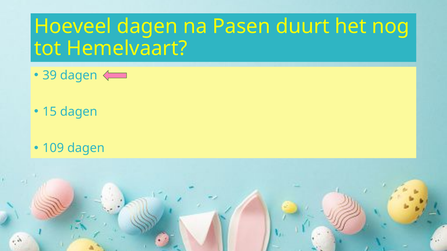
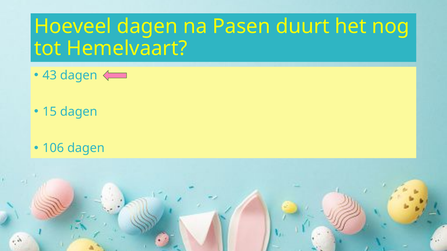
39: 39 -> 43
109: 109 -> 106
